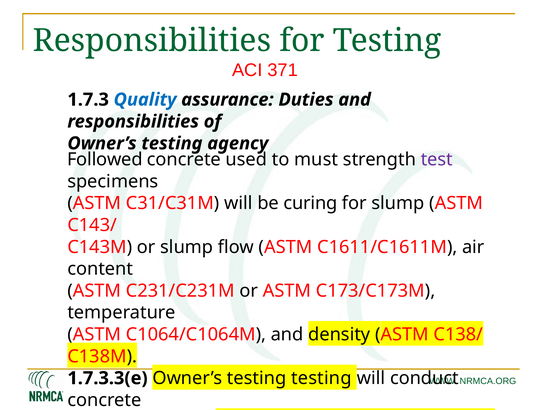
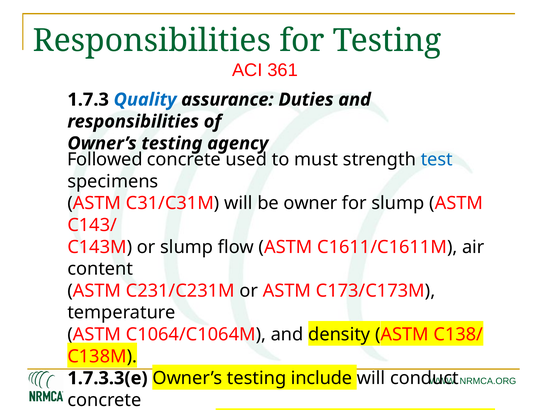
371: 371 -> 361
test at (437, 160) colour: purple -> blue
be curing: curing -> owner
testing testing: testing -> include
